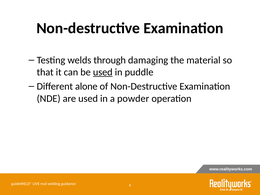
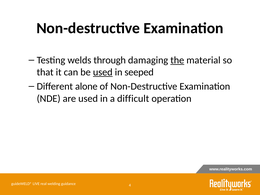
the underline: none -> present
puddle: puddle -> seeped
powder: powder -> difficult
